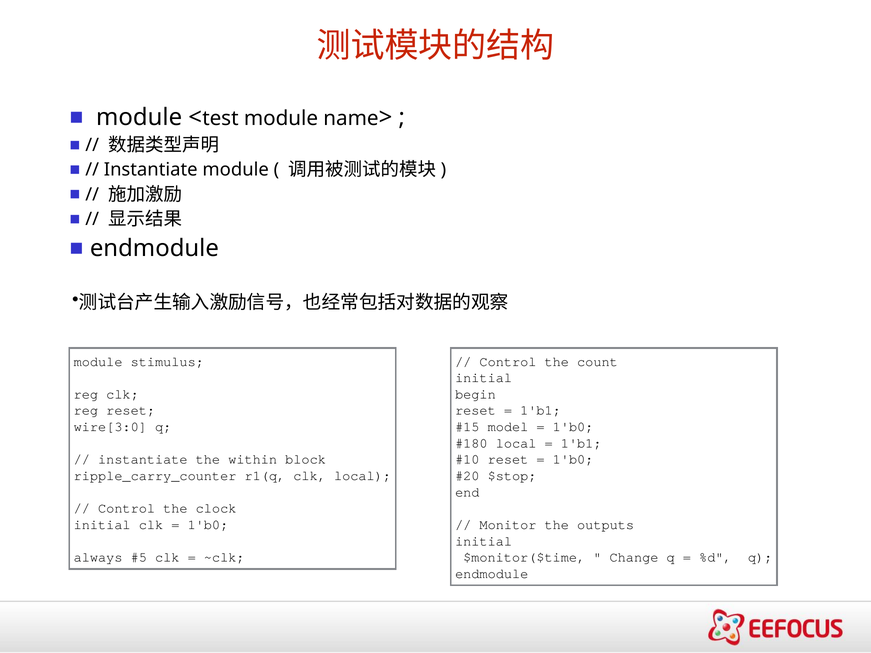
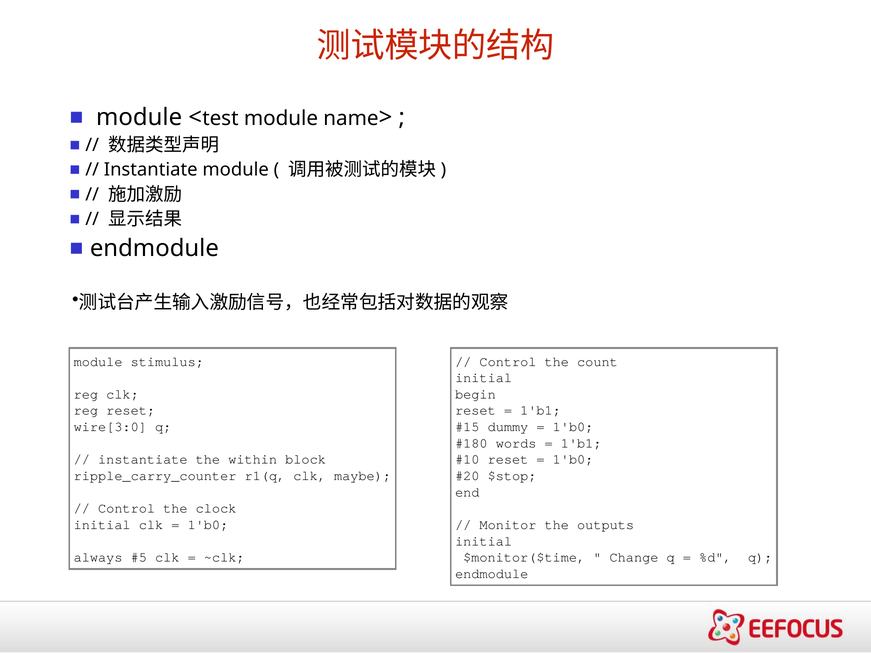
model: model -> dummy
local at (516, 443): local -> words
clk local: local -> maybe
